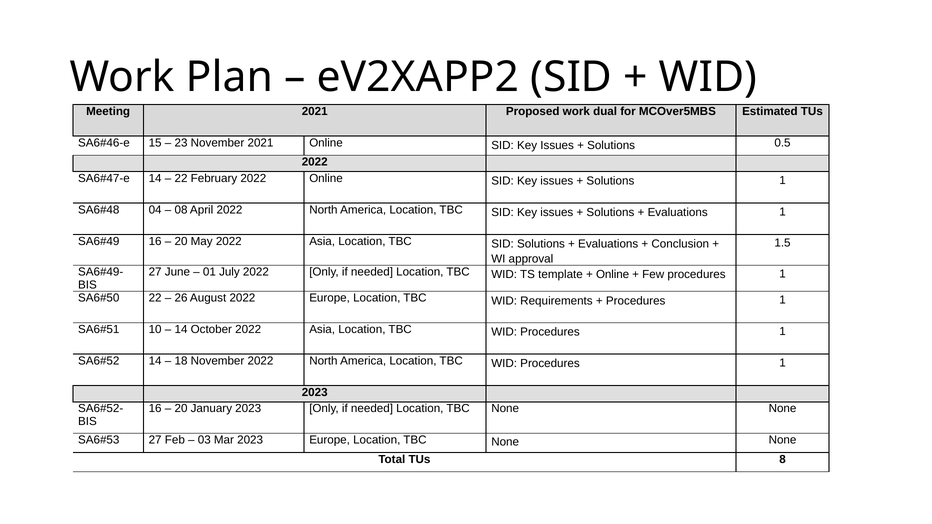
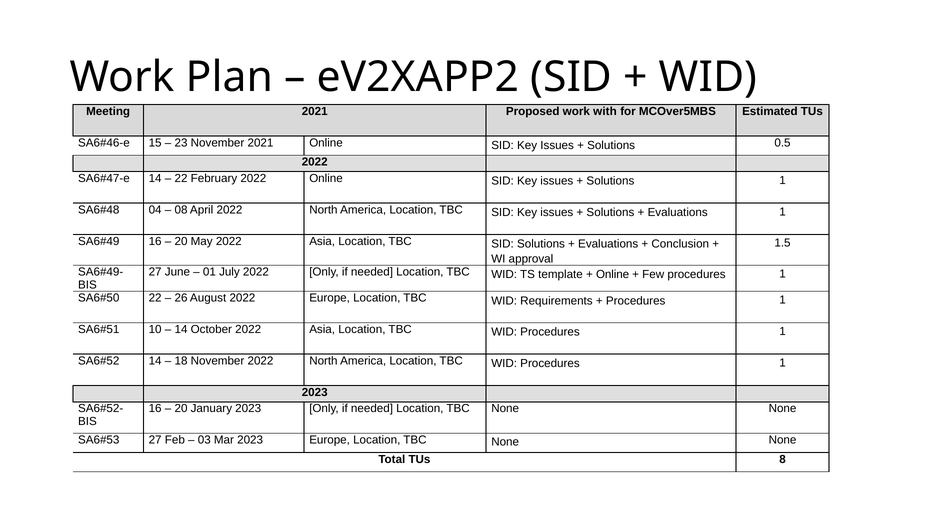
dual: dual -> with
